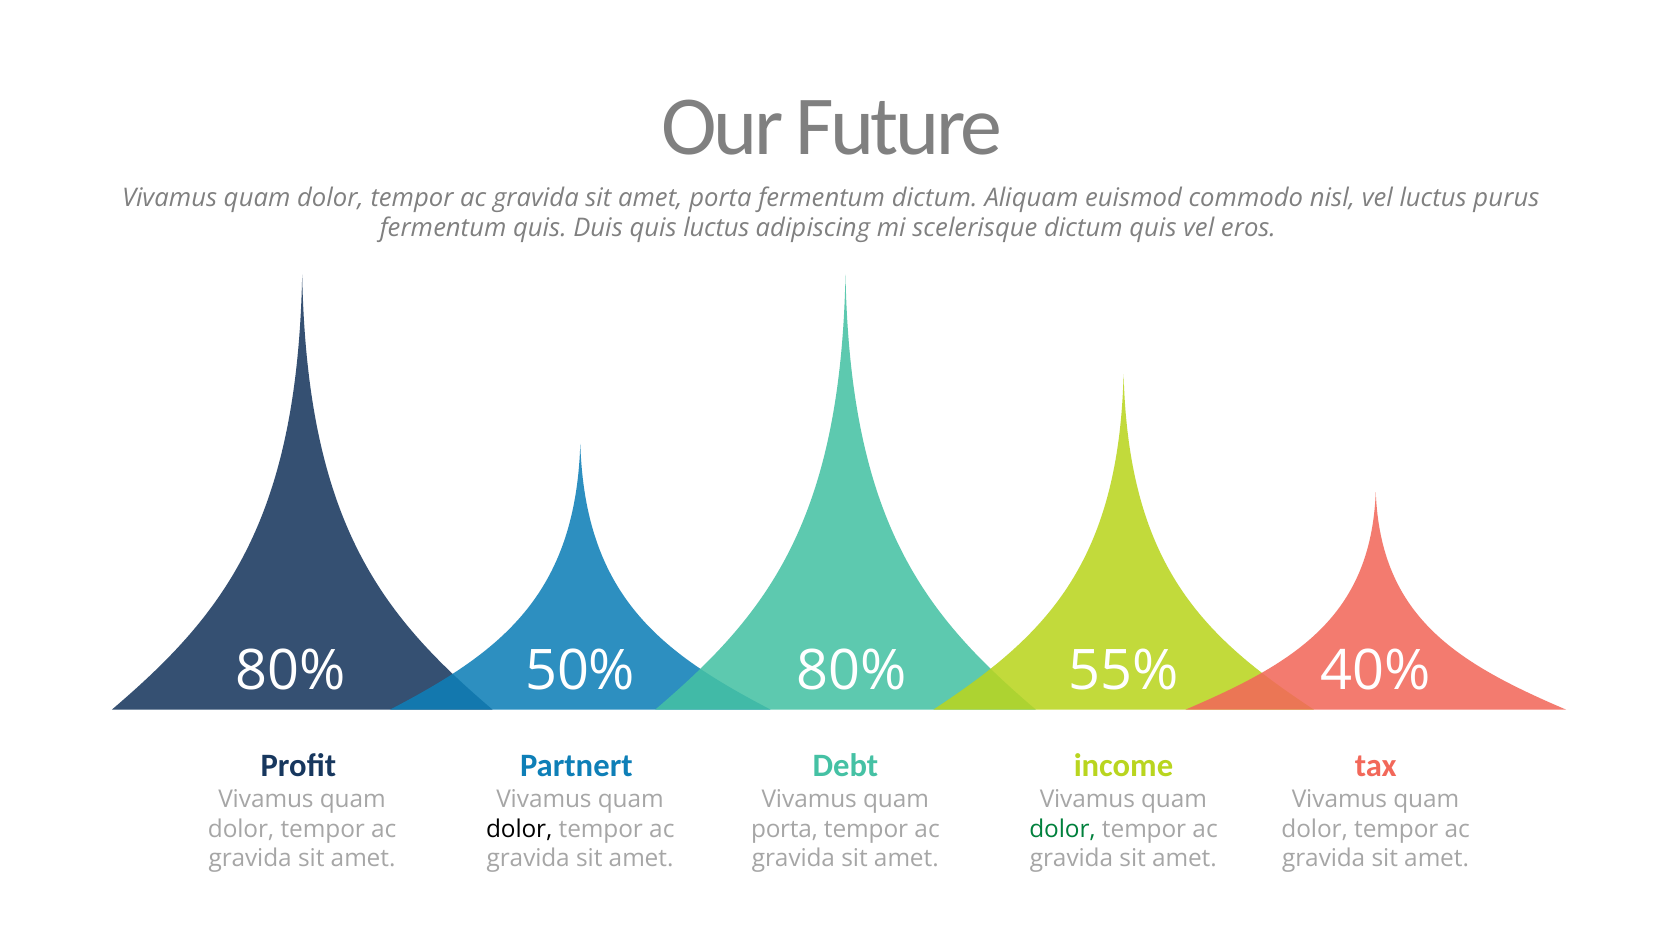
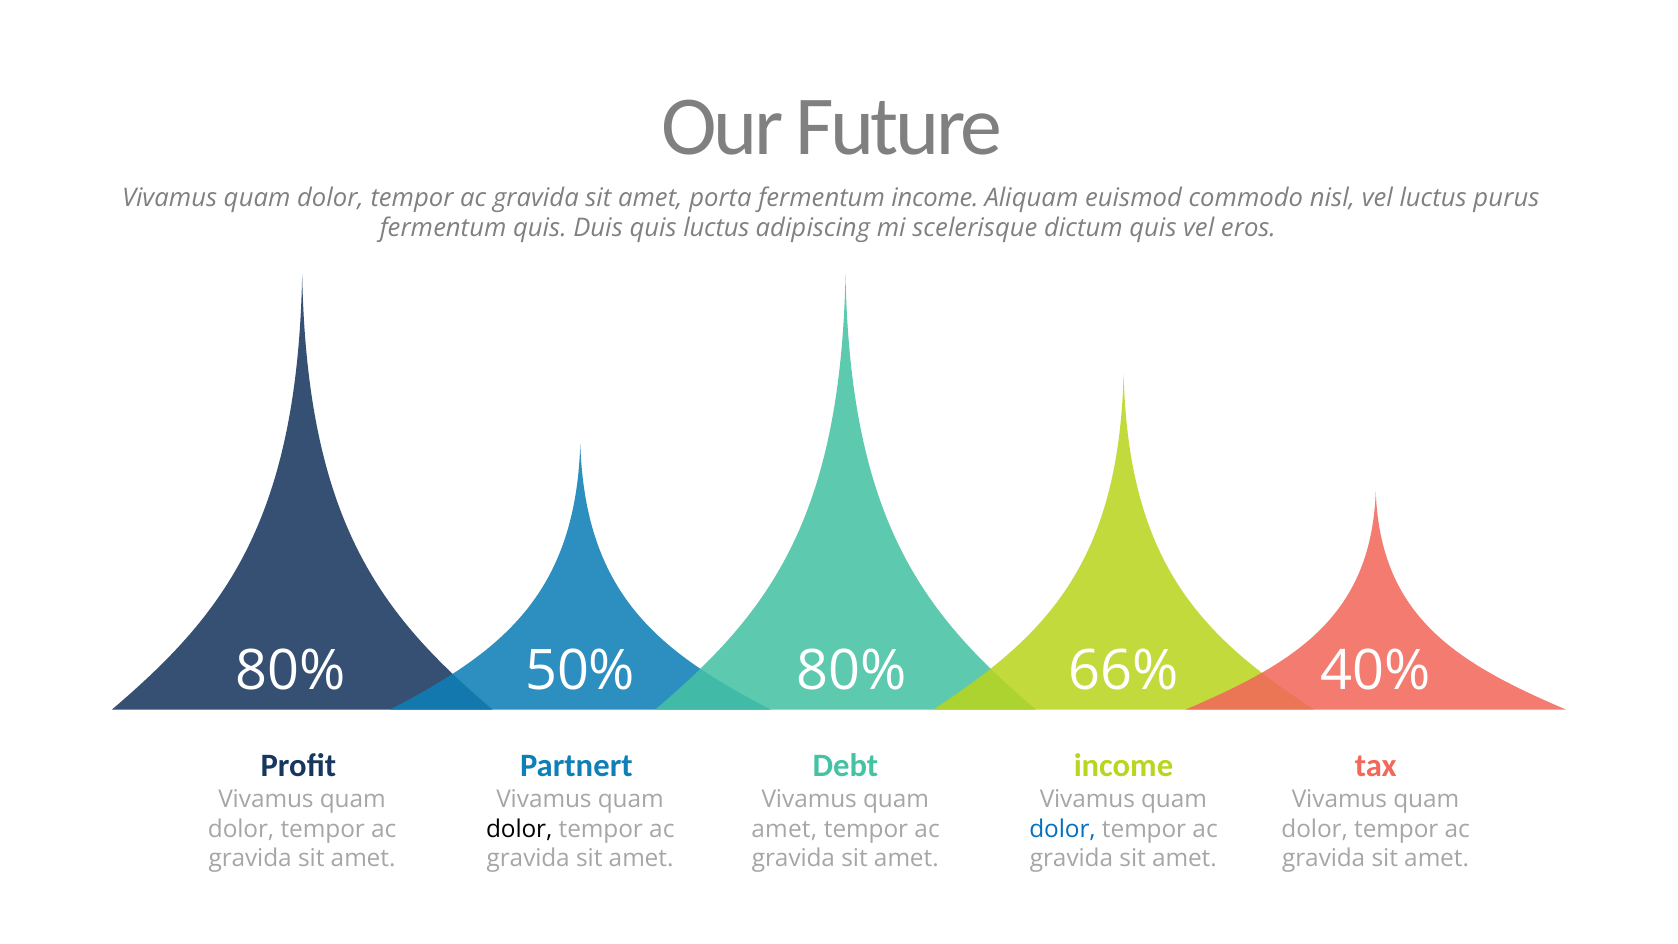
fermentum dictum: dictum -> income
55%: 55% -> 66%
porta at (785, 829): porta -> amet
dolor at (1063, 829) colour: green -> blue
